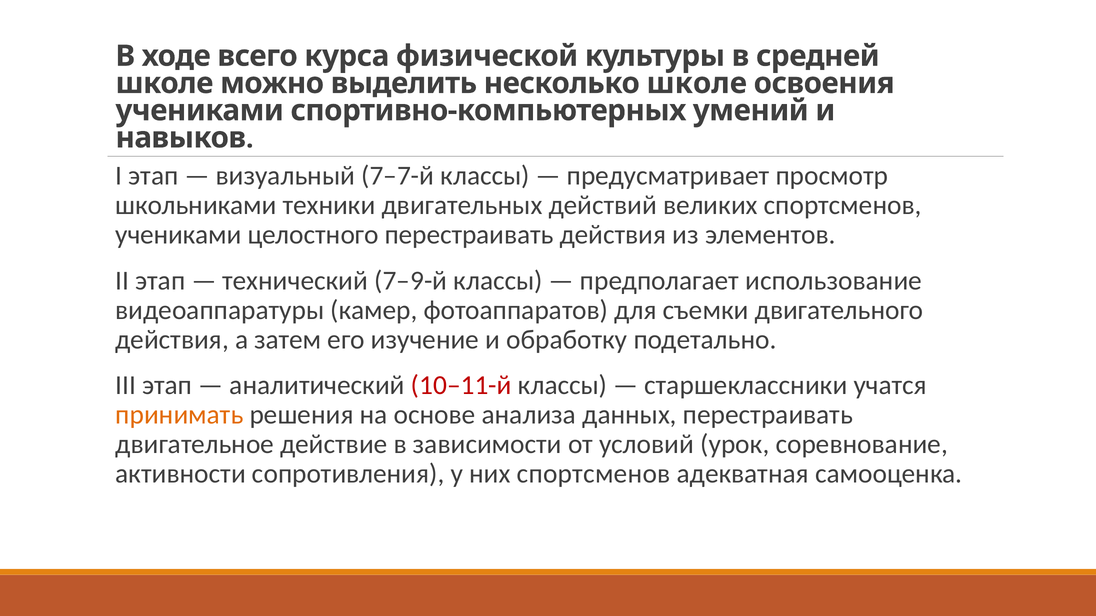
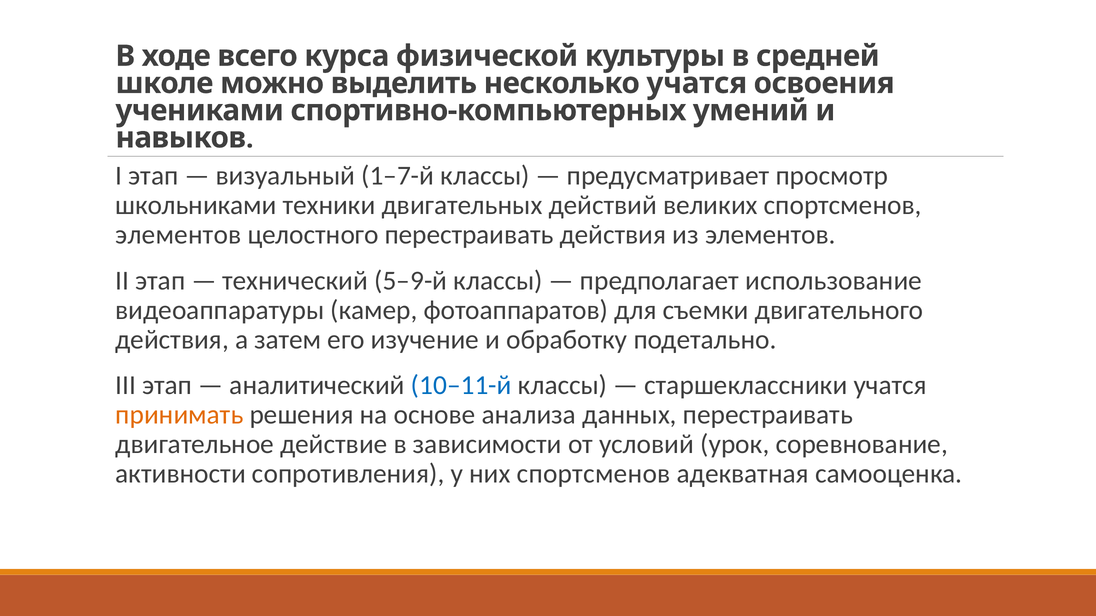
несколько школе: школе -> учатся
7–7-й: 7–7-й -> 1–7-й
учениками at (178, 235): учениками -> элементов
7–9-й: 7–9-й -> 5–9-й
10–11-й colour: red -> blue
